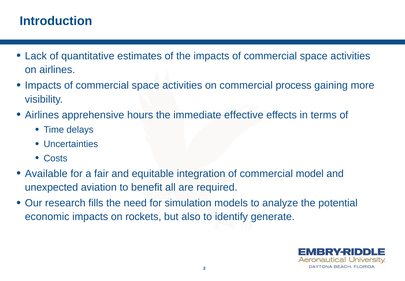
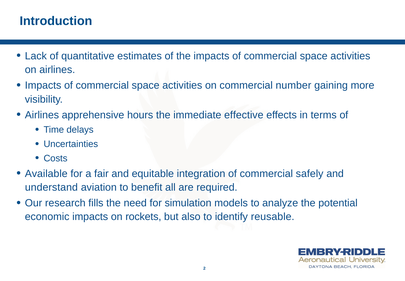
process: process -> number
model: model -> safely
unexpected: unexpected -> understand
generate: generate -> reusable
